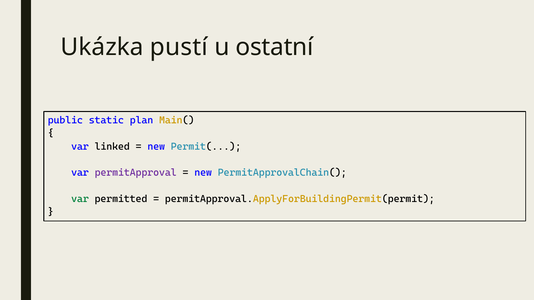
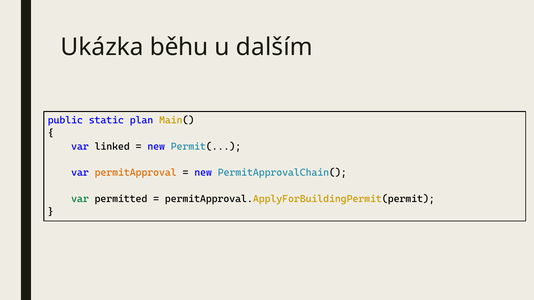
pustí: pustí -> běhu
ostatní: ostatní -> dalším
permitApproval colour: purple -> orange
